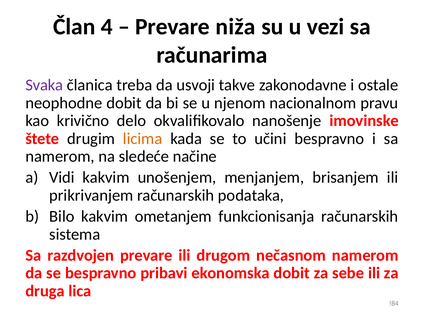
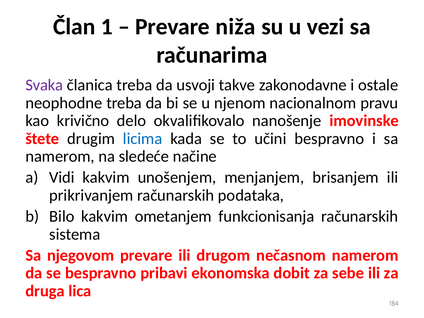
4: 4 -> 1
neophodne dobit: dobit -> treba
licima colour: orange -> blue
razdvojen: razdvojen -> njegovom
